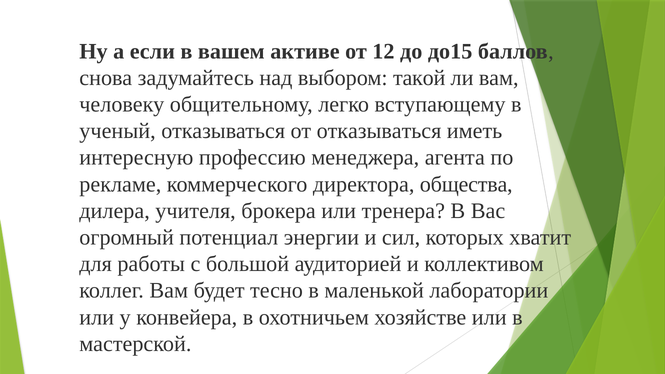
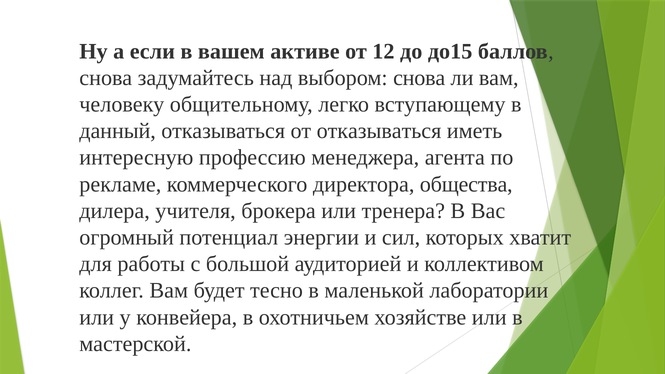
выбором такой: такой -> снова
ученый: ученый -> данный
